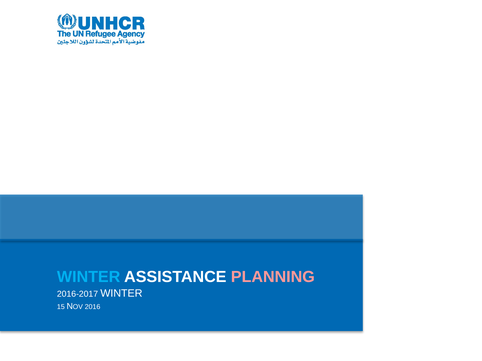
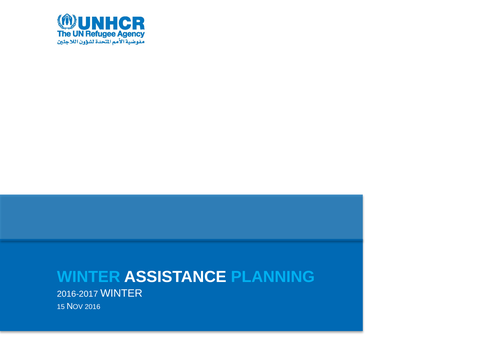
PLANNING colour: pink -> light blue
